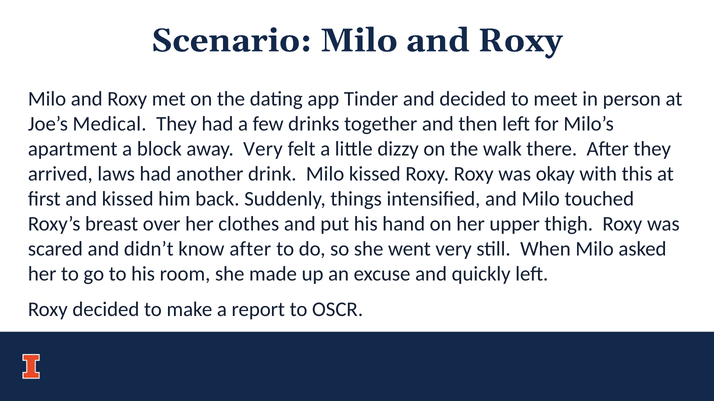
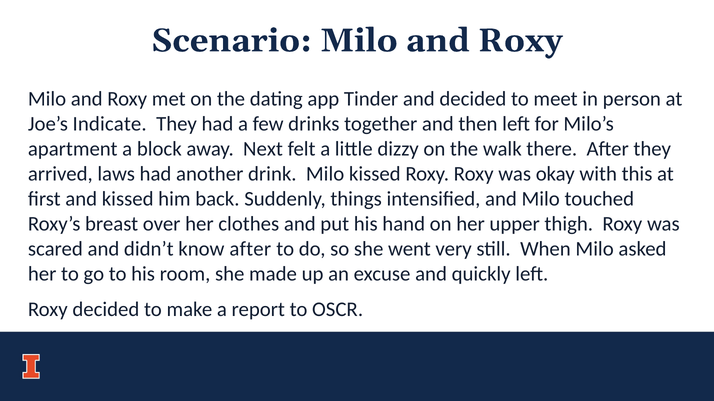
Medical: Medical -> Indicate
away Very: Very -> Next
